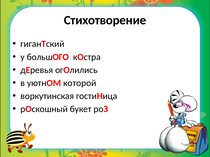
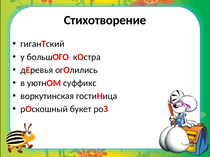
которой: которой -> суффикс
